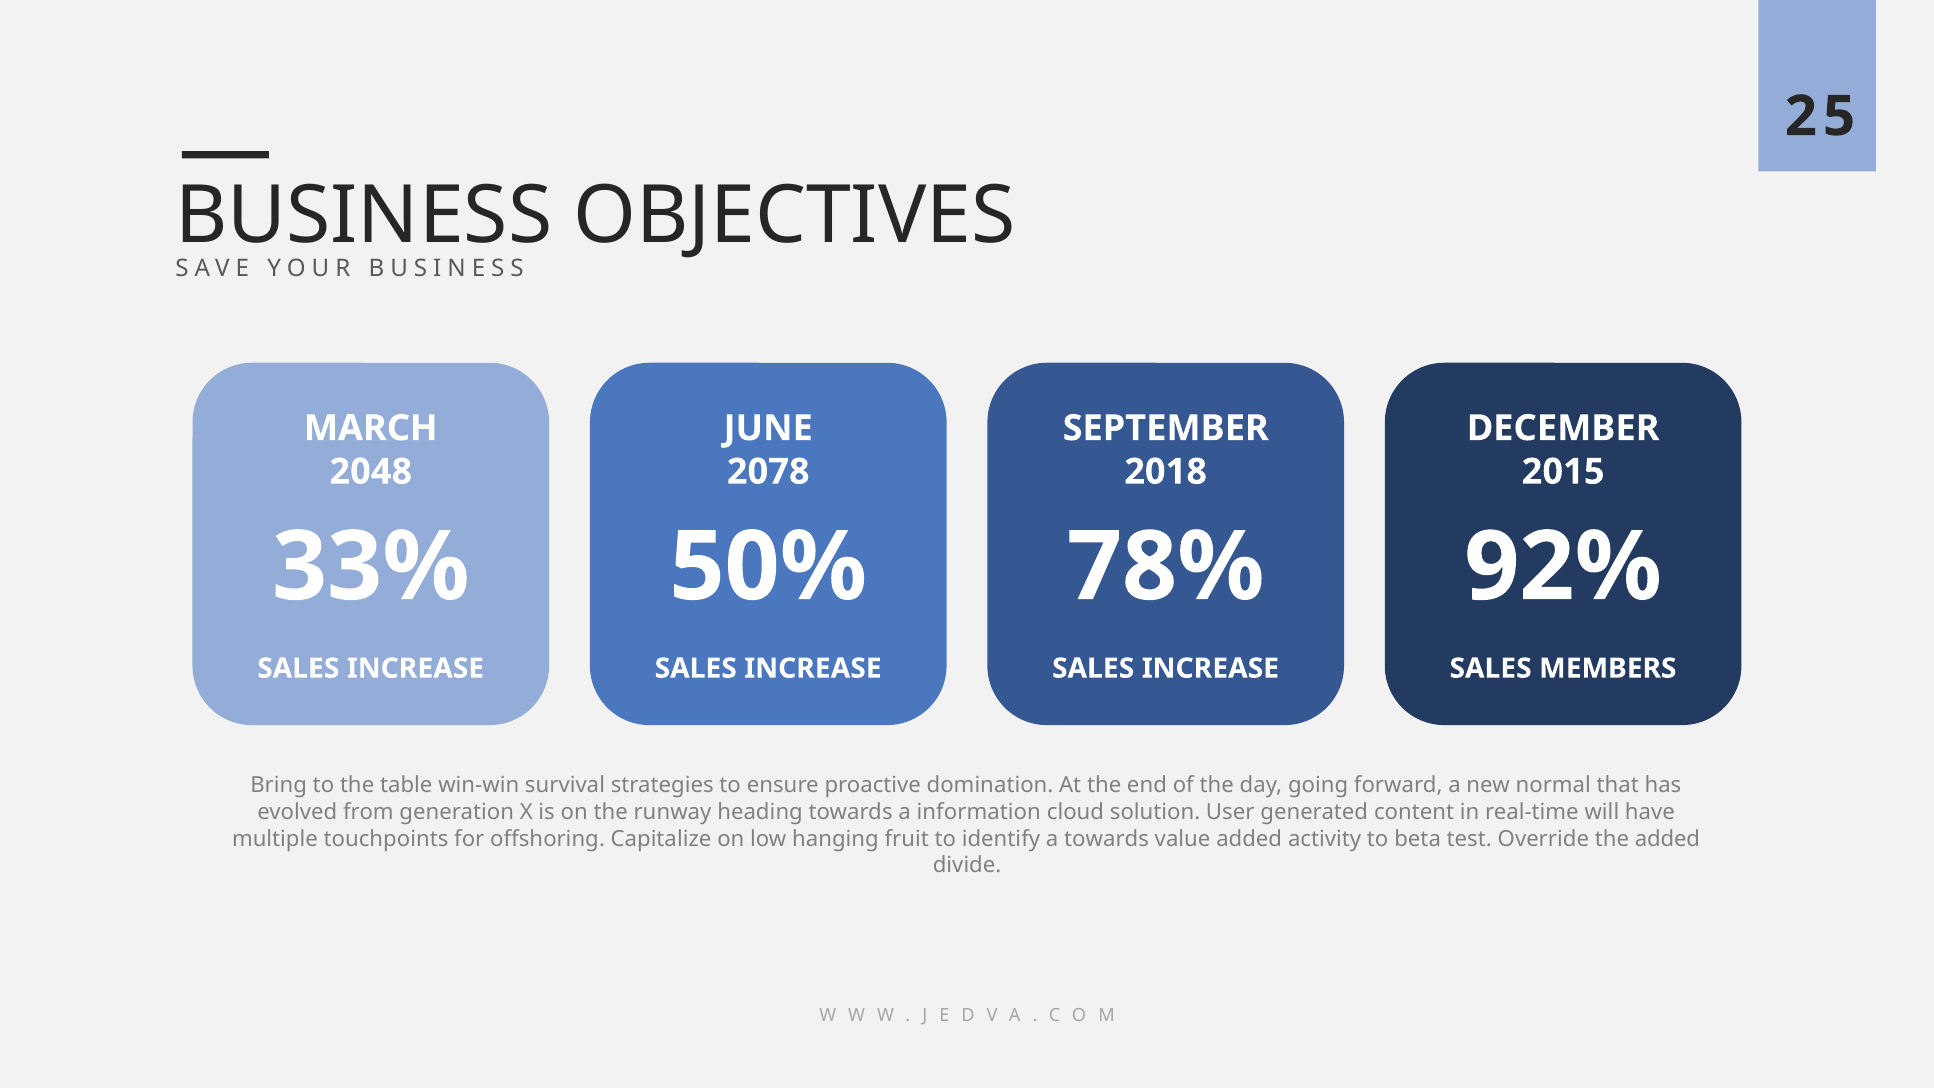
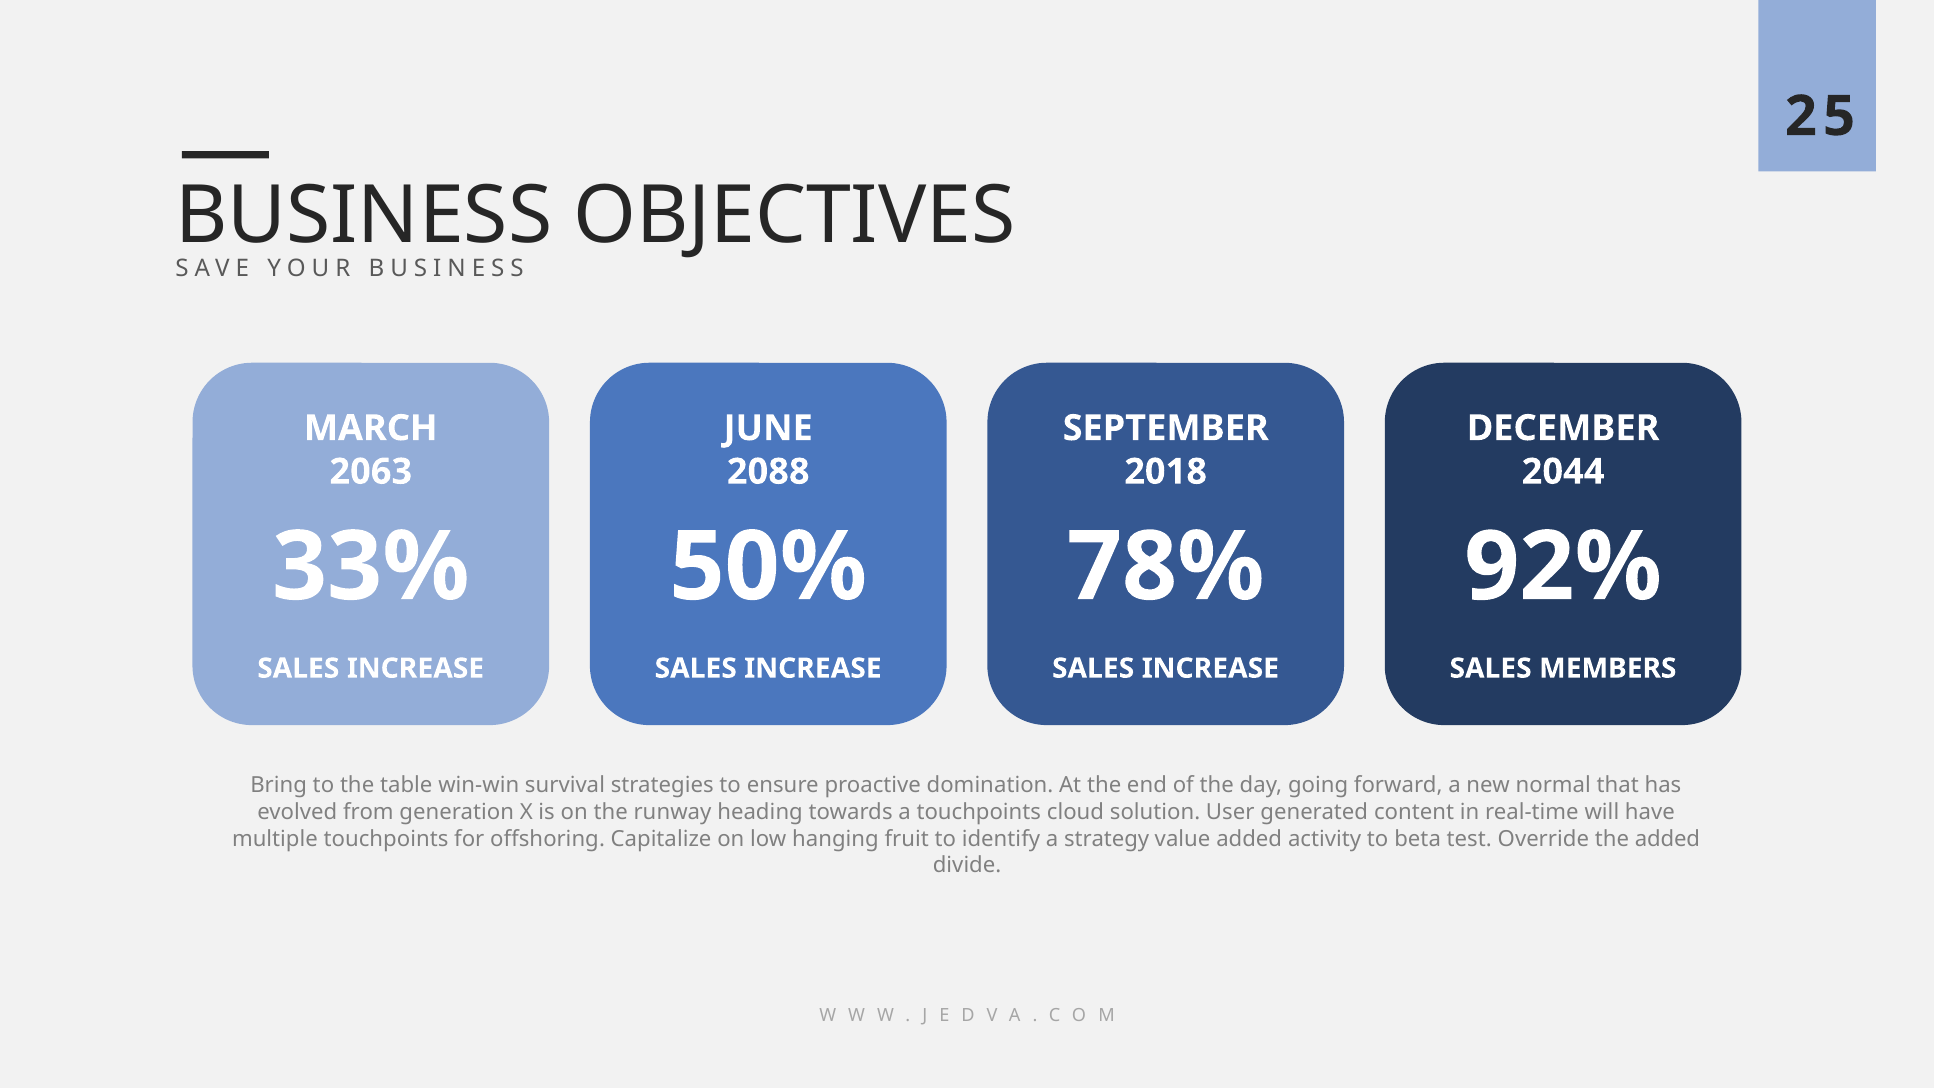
2048: 2048 -> 2063
2078: 2078 -> 2088
2015: 2015 -> 2044
a information: information -> touchpoints
a towards: towards -> strategy
